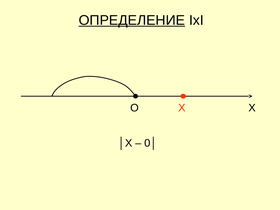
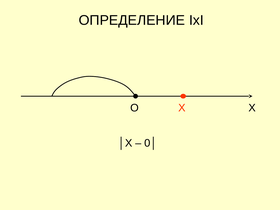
ОПРЕДЕЛЕНИЕ underline: present -> none
